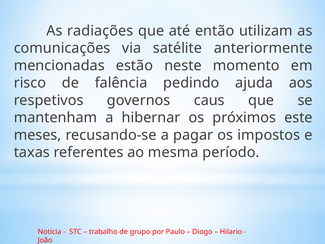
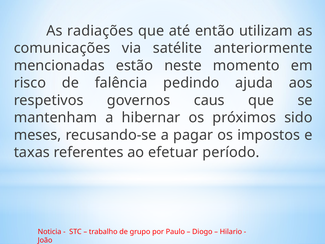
este: este -> sido
mesma: mesma -> efetuar
